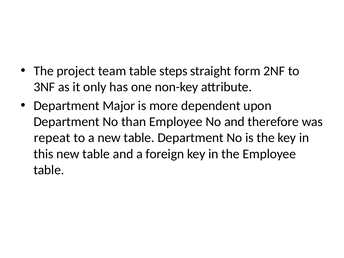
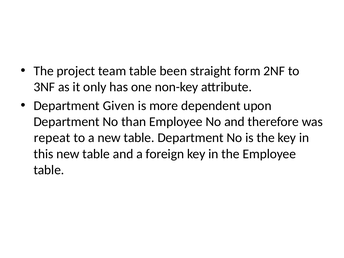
steps: steps -> been
Major: Major -> Given
